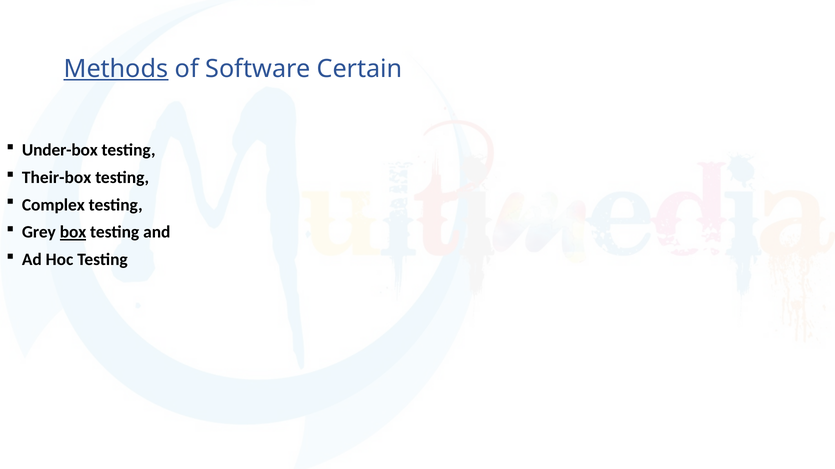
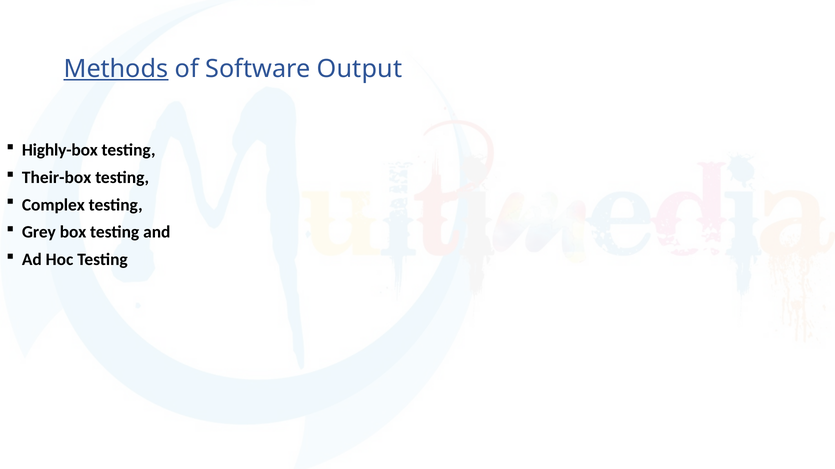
Certain: Certain -> Output
Under-box: Under-box -> Highly-box
box underline: present -> none
